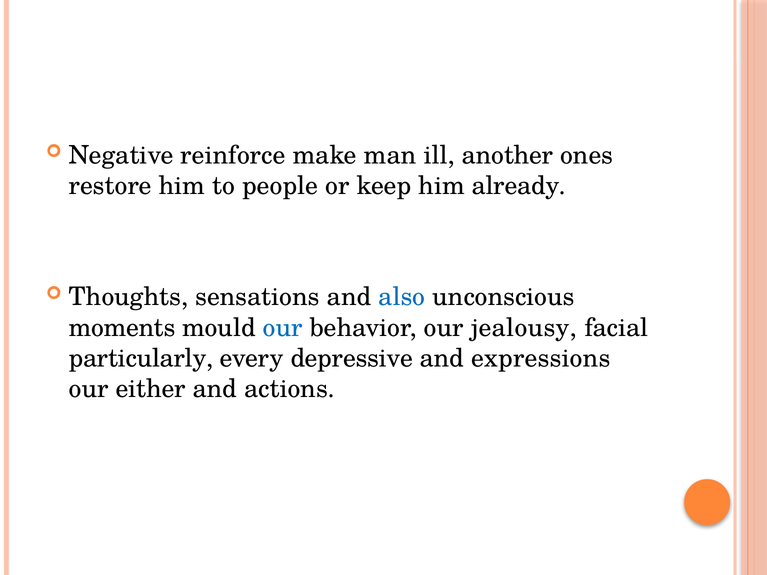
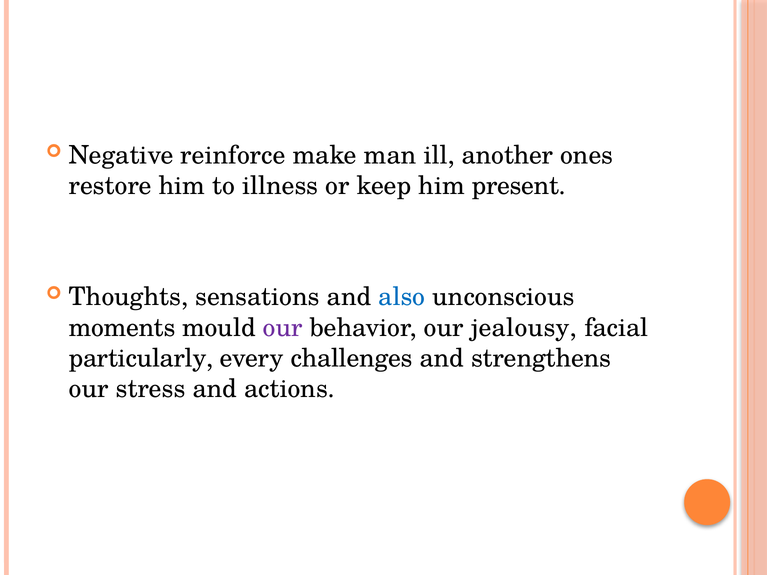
people: people -> illness
already: already -> present
our at (283, 328) colour: blue -> purple
depressive: depressive -> challenges
expressions: expressions -> strengthens
either: either -> stress
